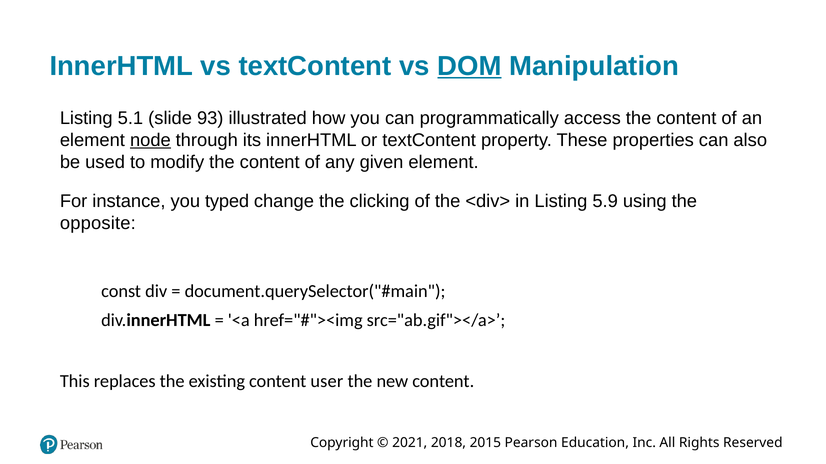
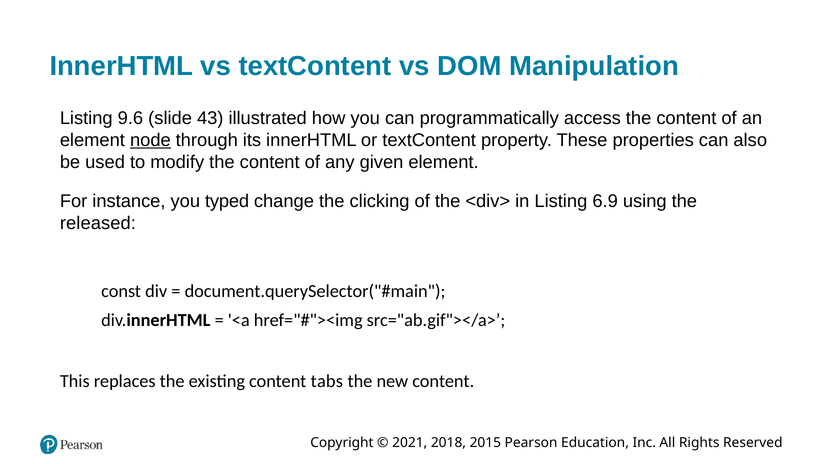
DOM underline: present -> none
5.1: 5.1 -> 9.6
93: 93 -> 43
5.9: 5.9 -> 6.9
opposite: opposite -> released
user: user -> tabs
